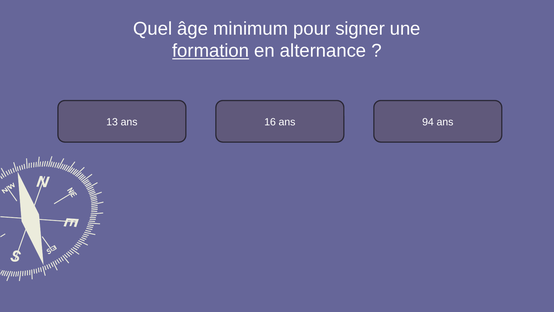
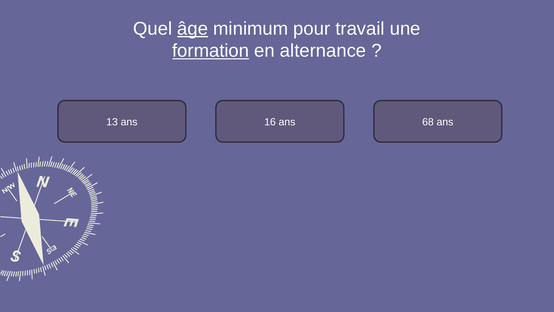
âge underline: none -> present
signer: signer -> travail
94: 94 -> 68
